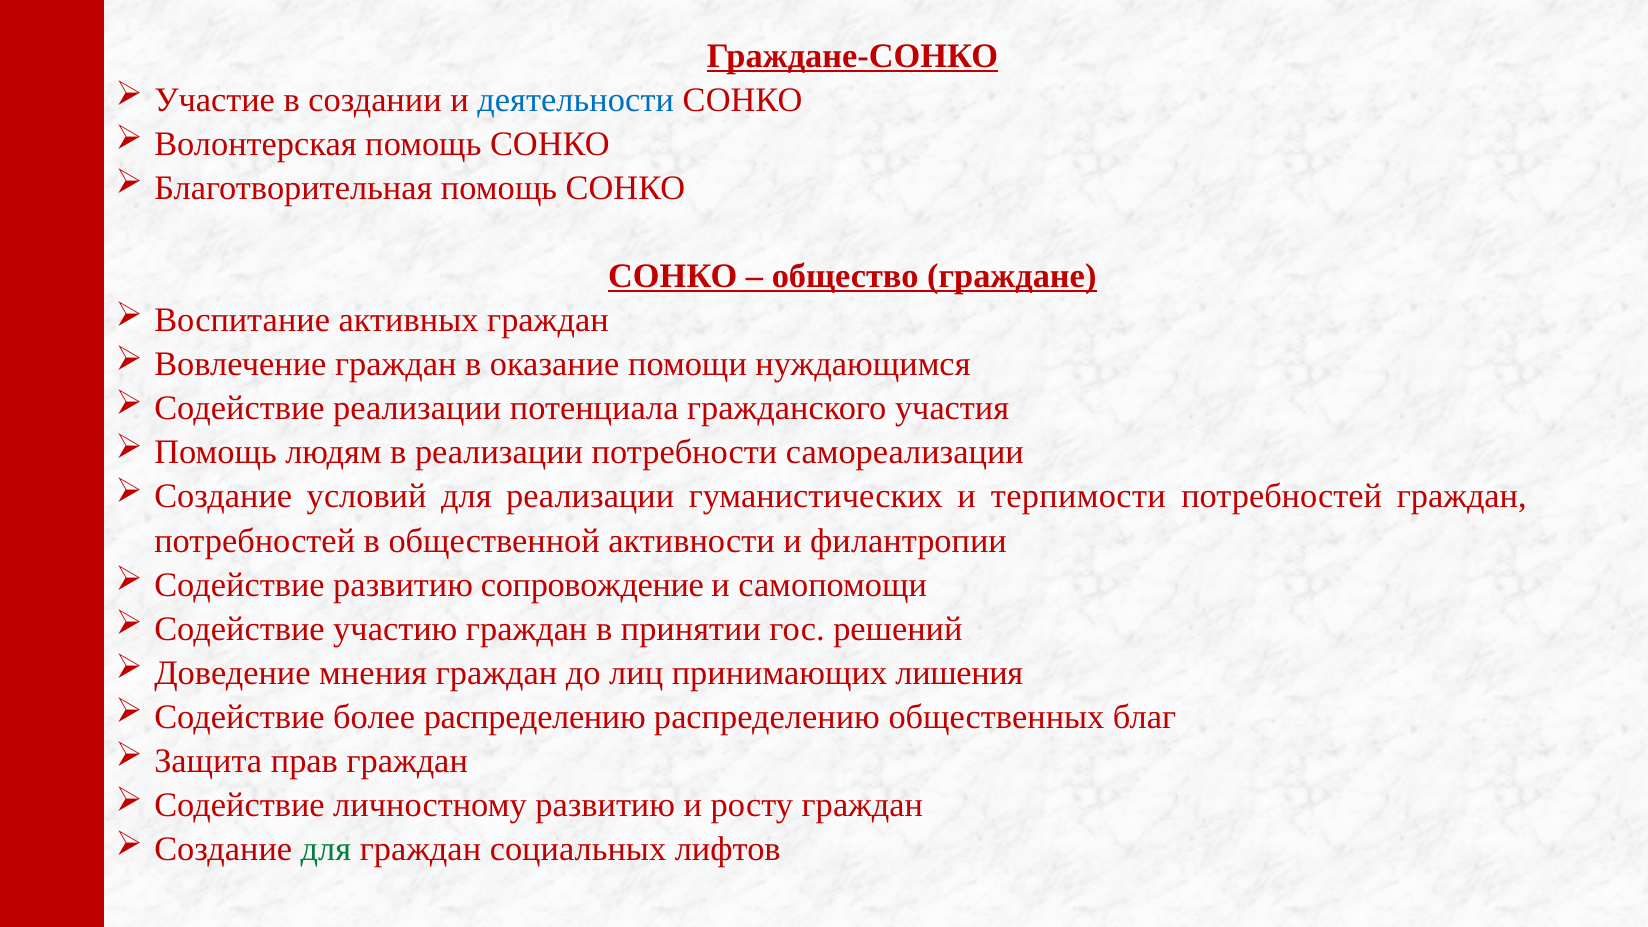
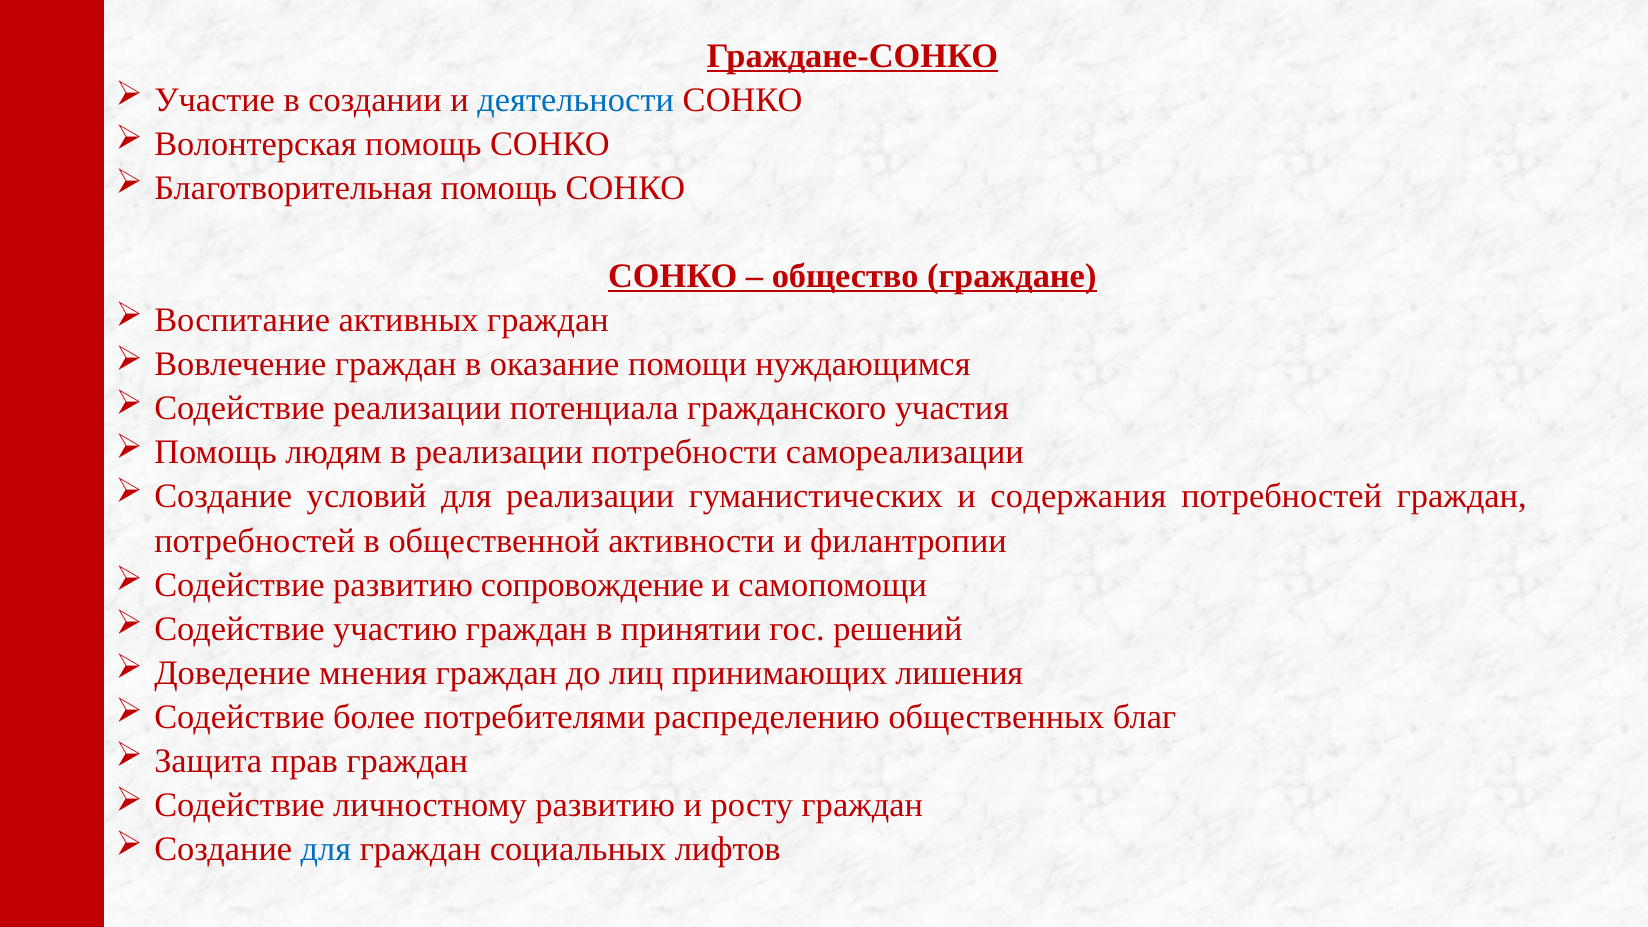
терпимости: терпимости -> содержания
более распределению: распределению -> потребителями
для at (326, 850) colour: green -> blue
